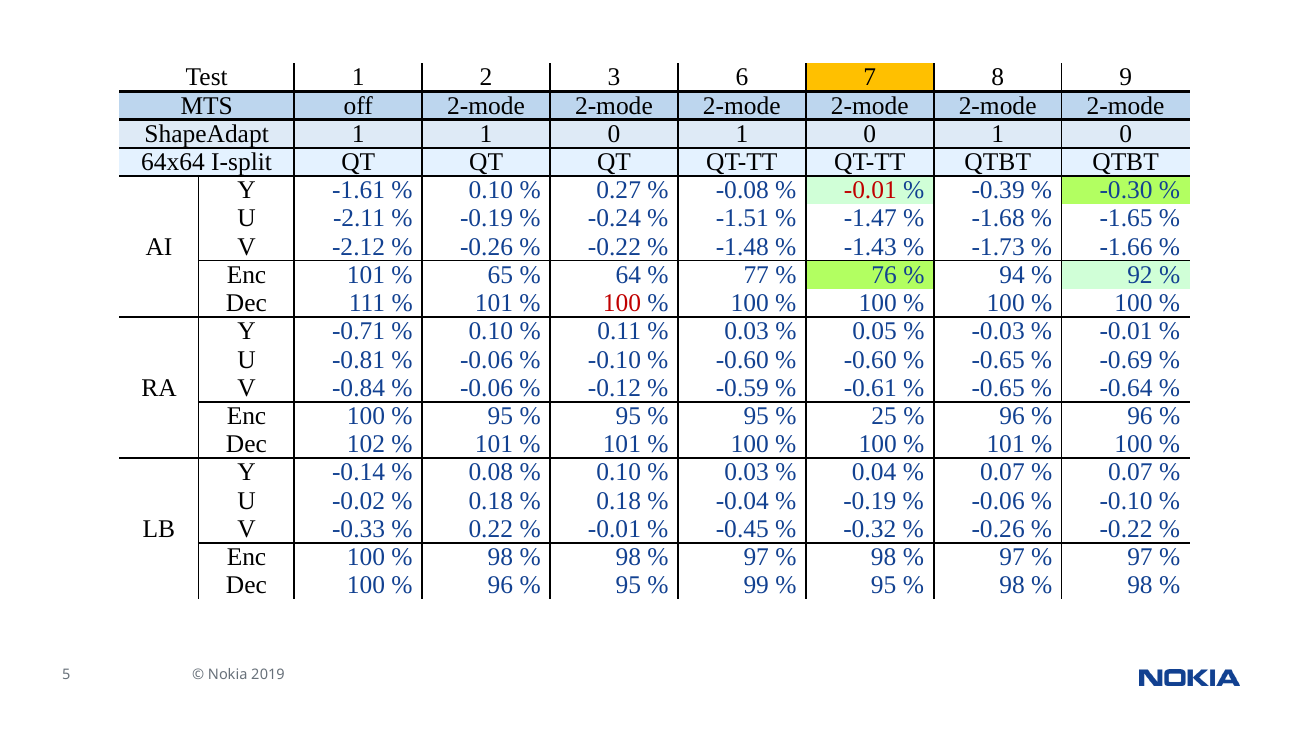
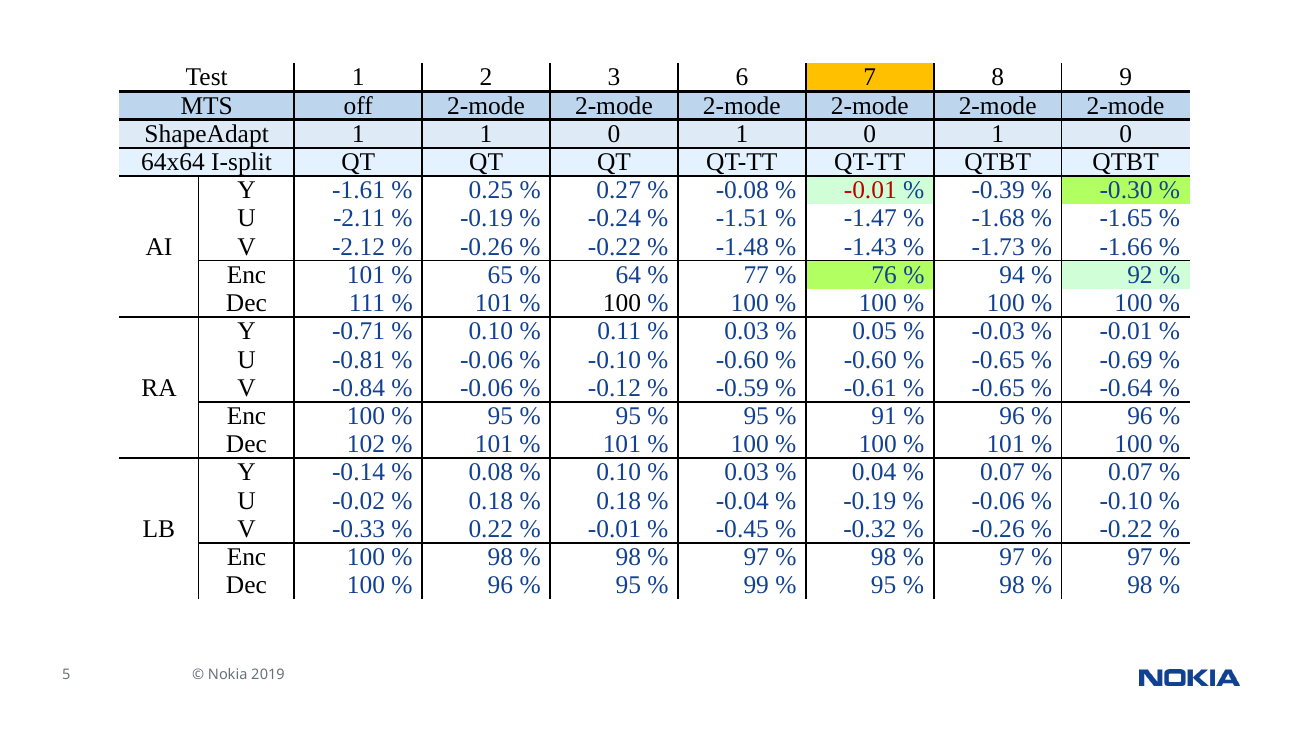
0.10 at (491, 190): 0.10 -> 0.25
100 at (622, 303) colour: red -> black
25: 25 -> 91
